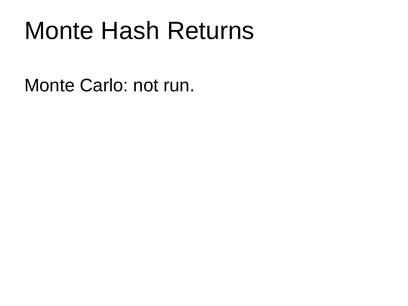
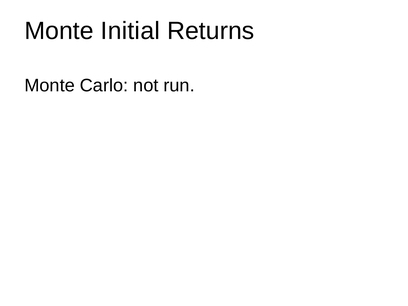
Hash: Hash -> Initial
